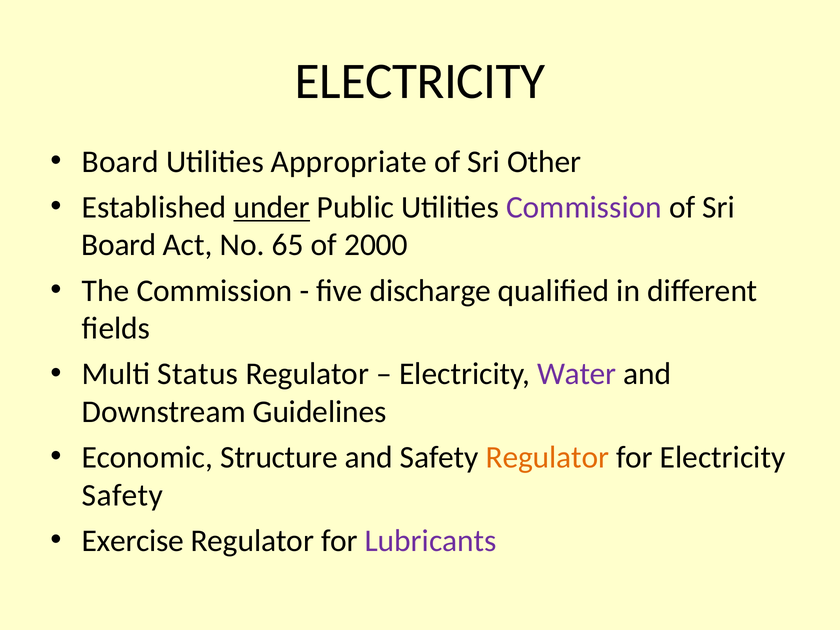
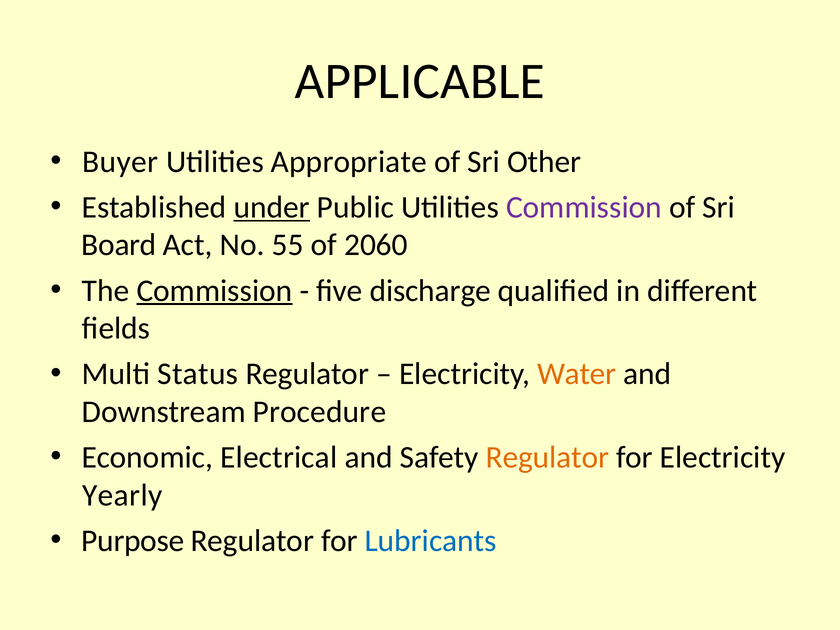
ELECTRICITY at (420, 81): ELECTRICITY -> APPLICABLE
Board at (120, 162): Board -> Buyer
65: 65 -> 55
2000: 2000 -> 2060
Commission at (214, 291) underline: none -> present
Water colour: purple -> orange
Guidelines: Guidelines -> Procedure
Structure: Structure -> Electrical
Safety at (122, 495): Safety -> Yearly
Exercise: Exercise -> Purpose
Lubricants colour: purple -> blue
